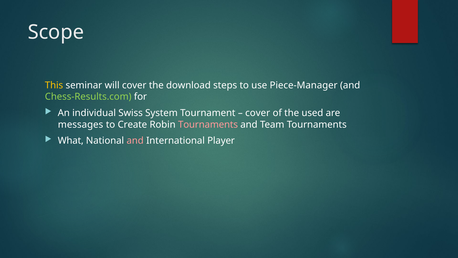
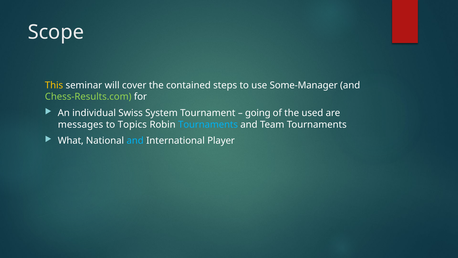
download: download -> contained
Piece-Manager: Piece-Manager -> Some-Manager
cover at (258, 113): cover -> going
Create: Create -> Topics
Tournaments at (208, 124) colour: pink -> light blue
and at (135, 141) colour: pink -> light blue
